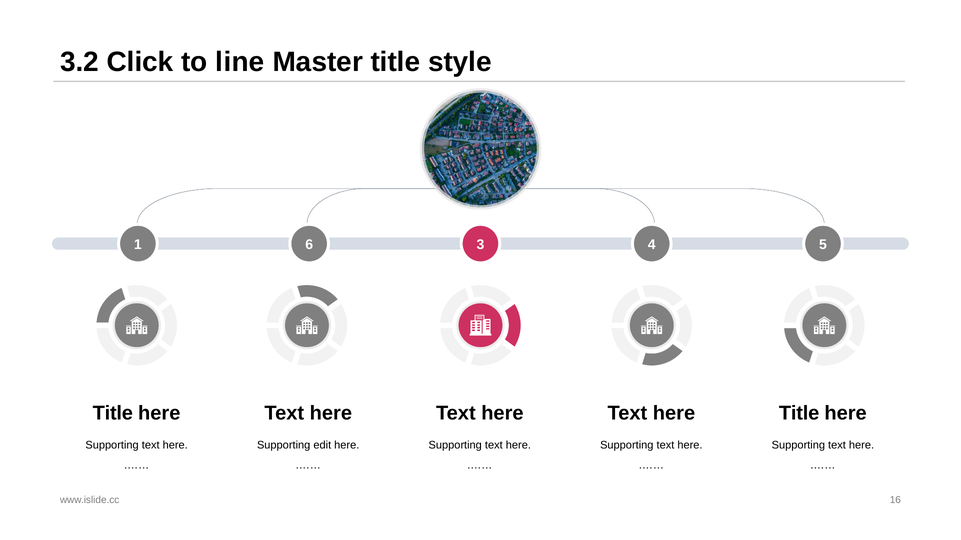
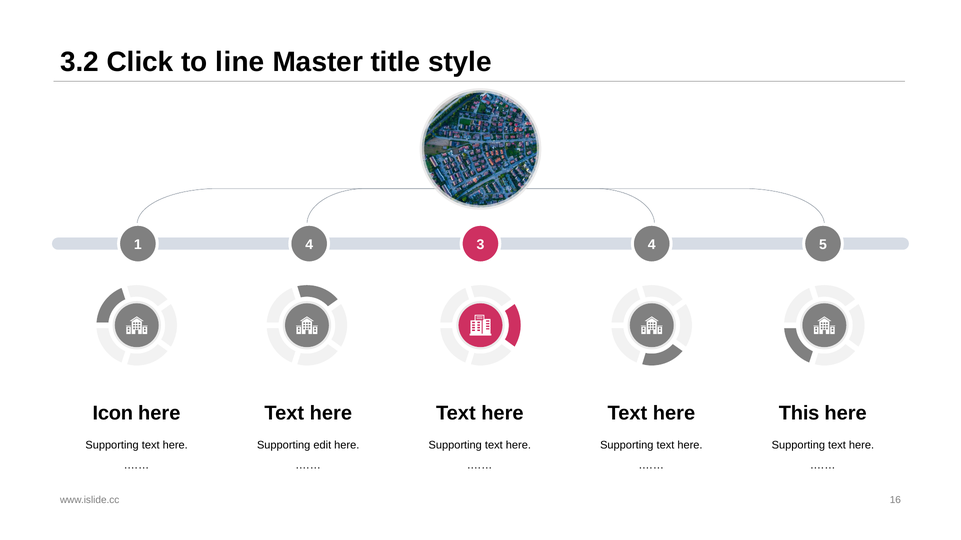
1 6: 6 -> 4
Title at (113, 414): Title -> Icon
Title at (799, 414): Title -> This
